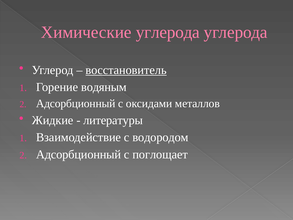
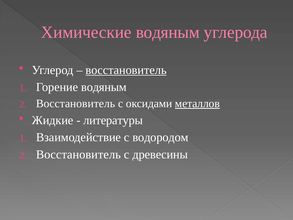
Химические углерода: углерода -> водяным
Адсорбционный at (76, 103): Адсорбционный -> Восстановитель
металлов underline: none -> present
Адсорбционный at (79, 154): Адсорбционный -> Восстановитель
поглощает: поглощает -> древесины
